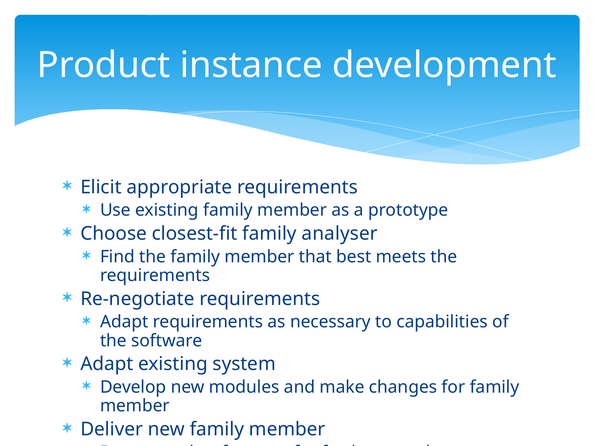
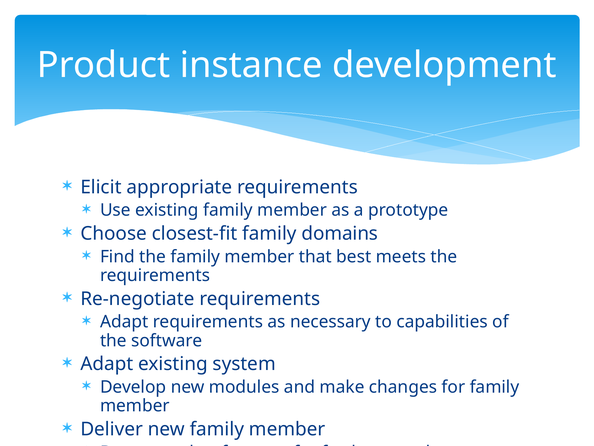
analyser: analyser -> domains
